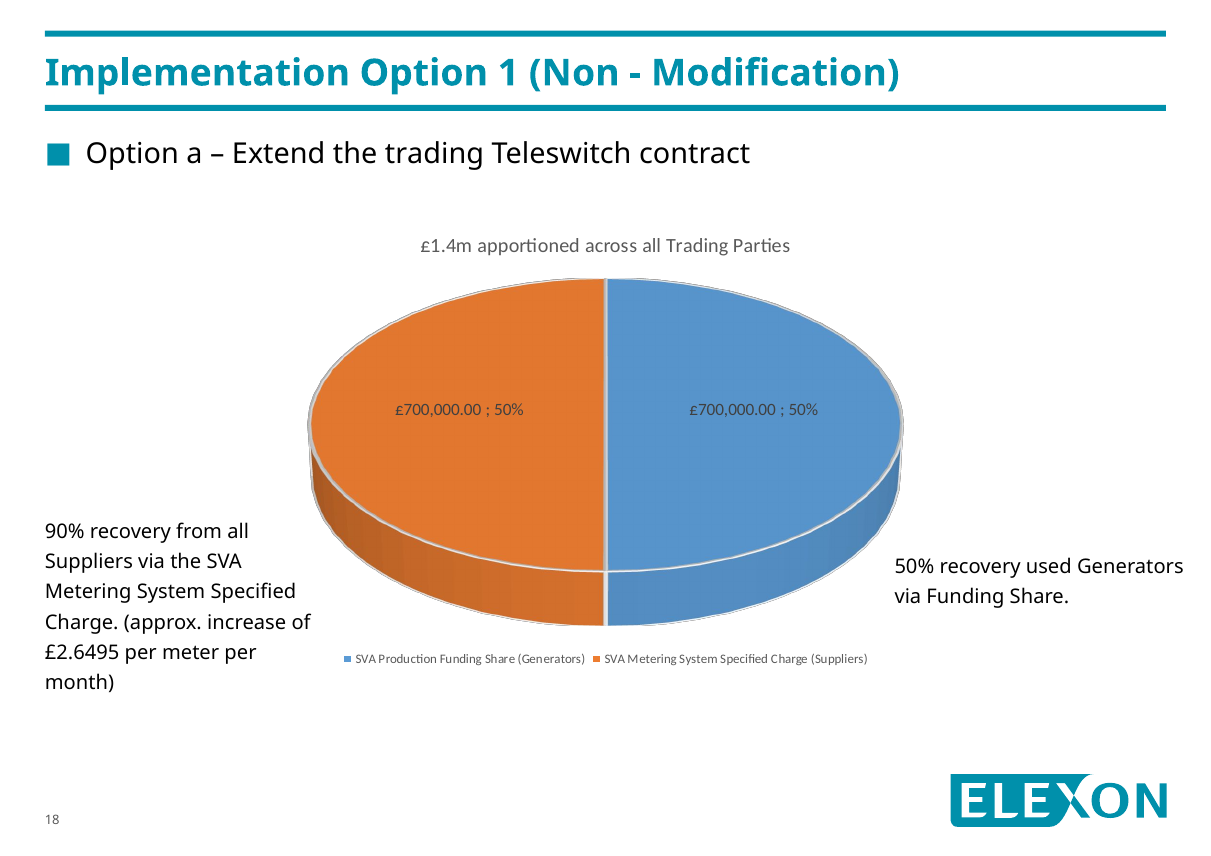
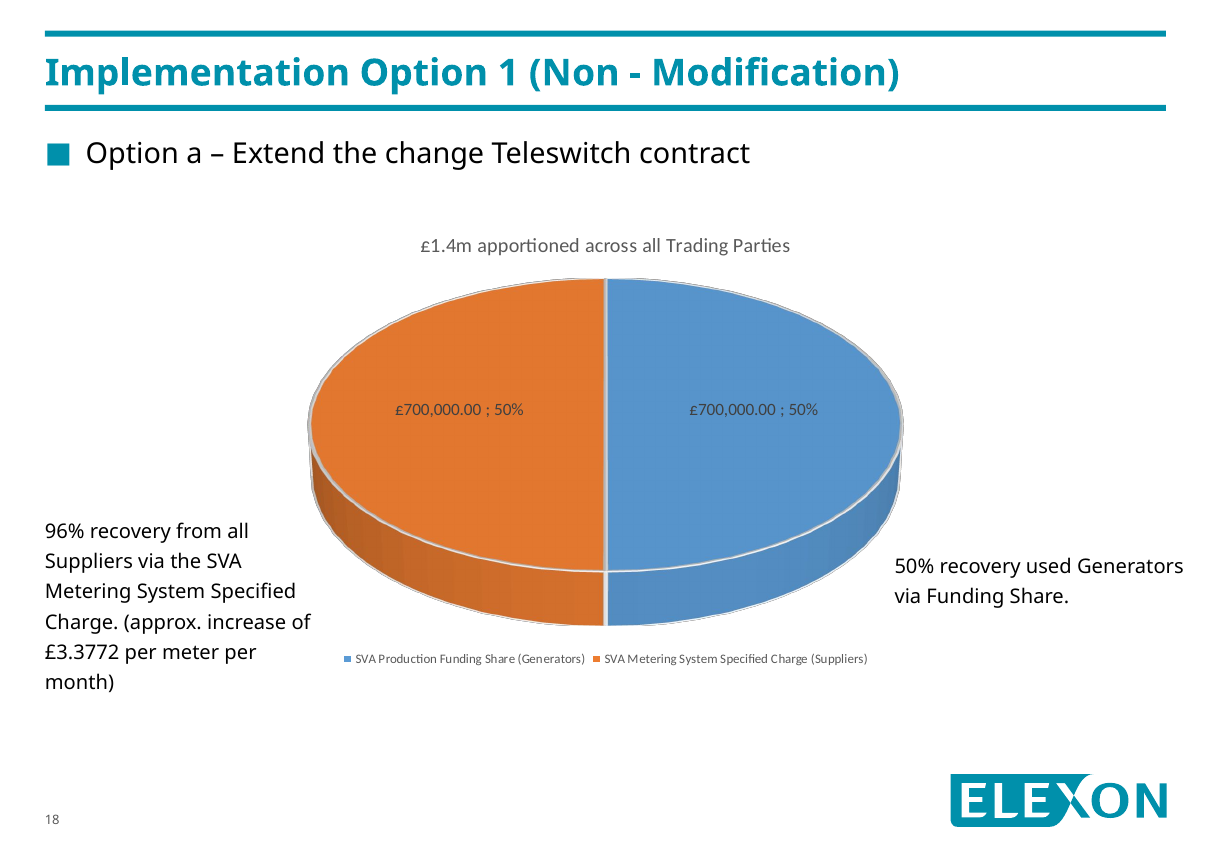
the trading: trading -> change
90%: 90% -> 96%
£2.6495: £2.6495 -> £3.3772
